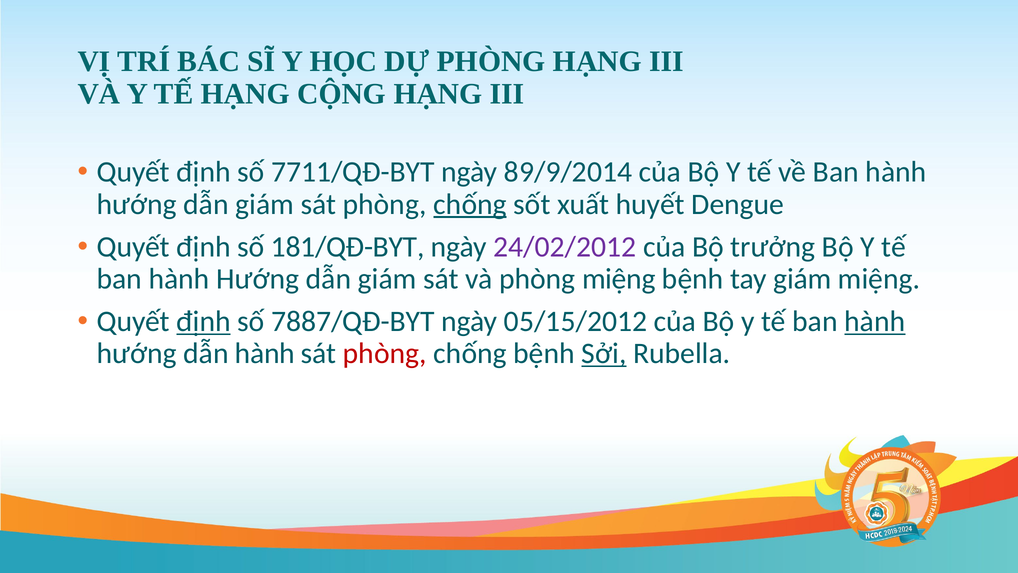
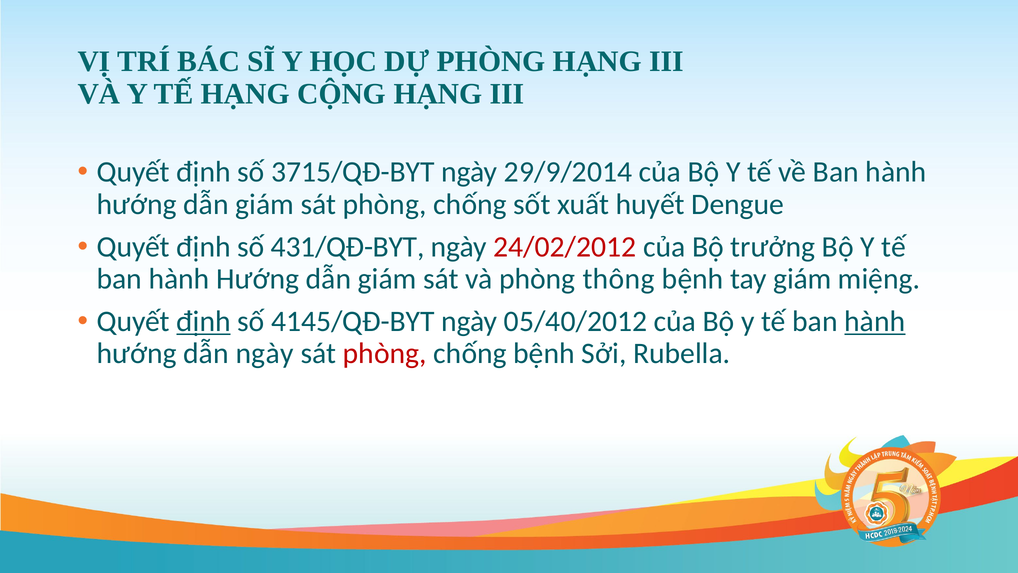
7711/QĐ-BYT: 7711/QĐ-BYT -> 3715/QĐ-BYT
89/9/2014: 89/9/2014 -> 29/9/2014
chống at (470, 204) underline: present -> none
181/QĐ-BYT: 181/QĐ-BYT -> 431/QĐ-BYT
24/02/2012 colour: purple -> red
phòng miệng: miệng -> thông
7887/QĐ-BYT: 7887/QĐ-BYT -> 4145/QĐ-BYT
05/15/2012: 05/15/2012 -> 05/40/2012
dẫn hành: hành -> ngày
Sởi underline: present -> none
